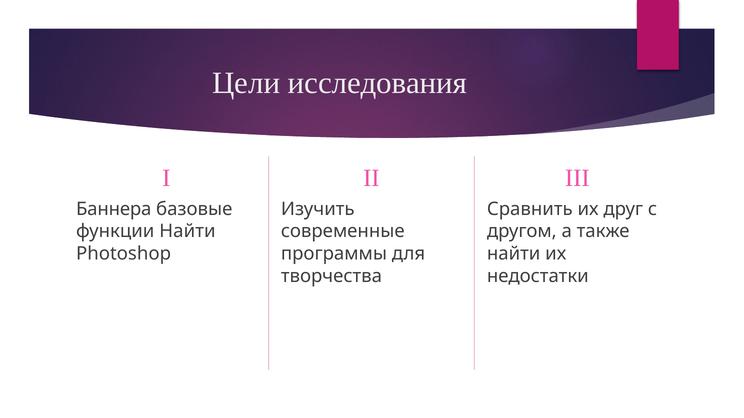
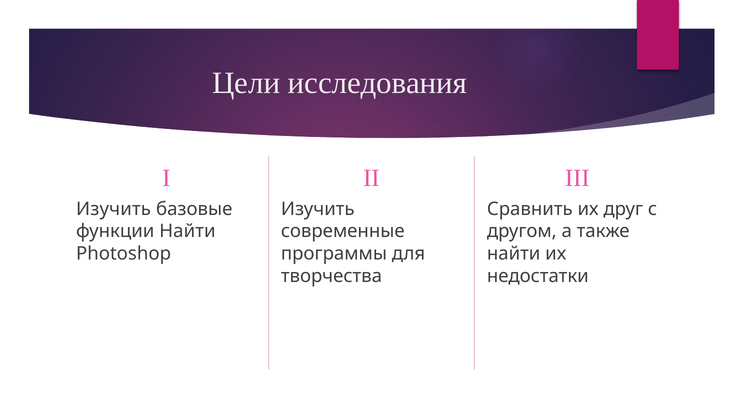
Баннера at (114, 209): Баннера -> Изучить
